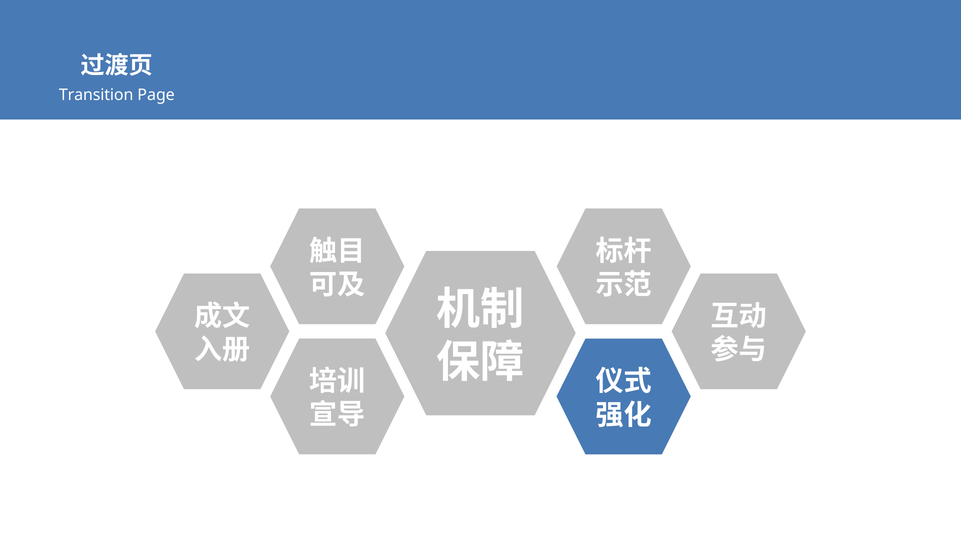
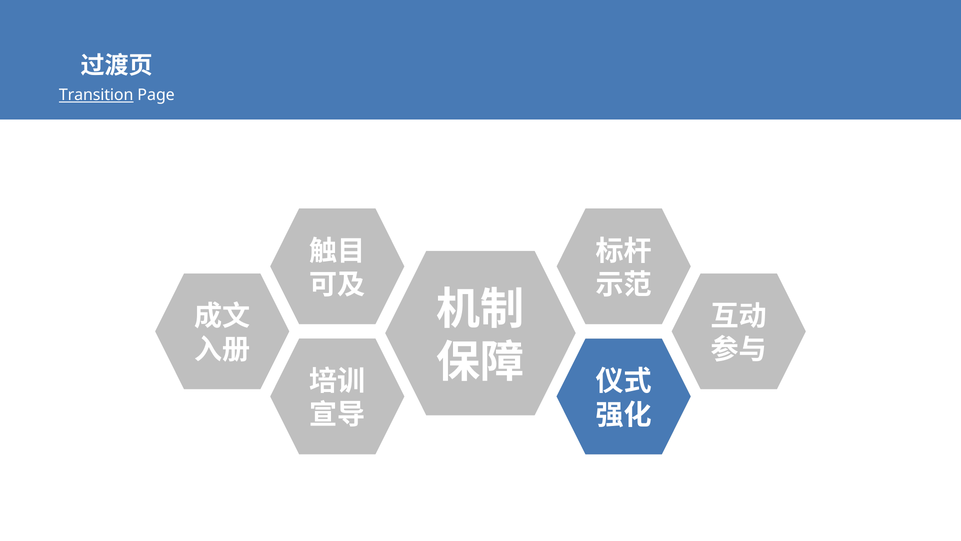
Transition underline: none -> present
